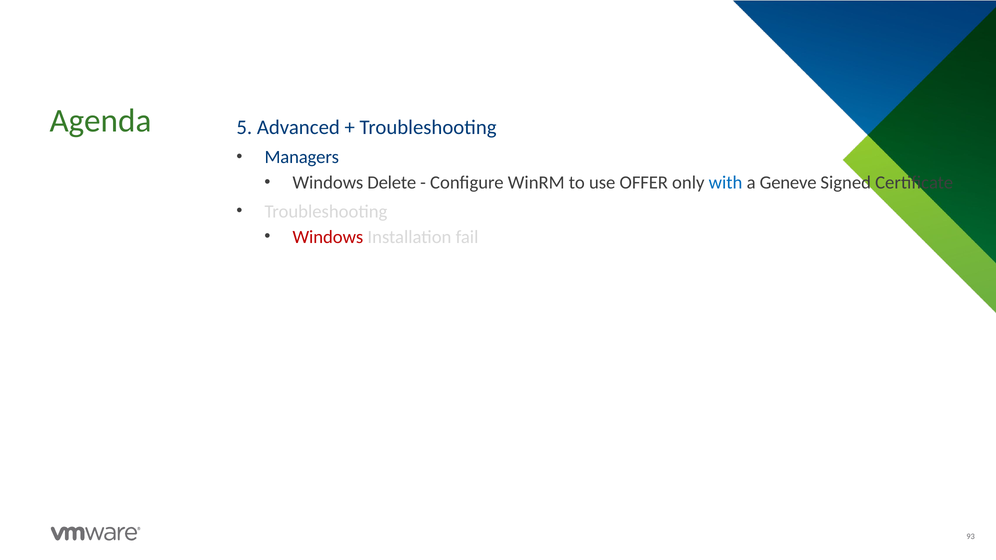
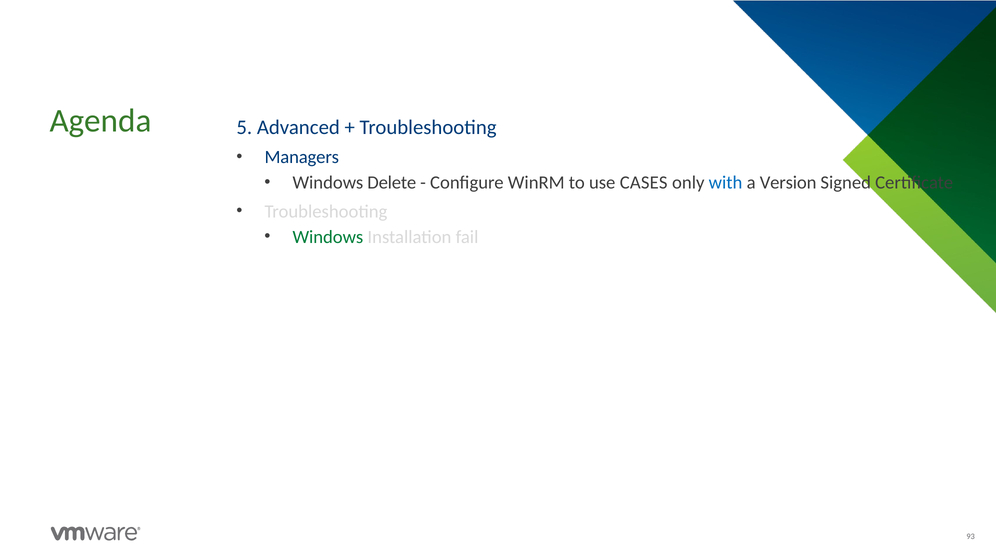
OFFER: OFFER -> CASES
Geneve: Geneve -> Version
Windows at (328, 237) colour: red -> green
